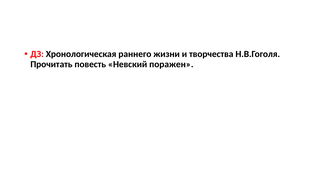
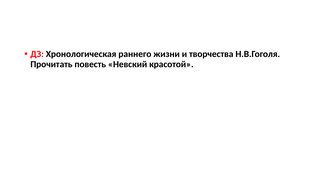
поражен: поражен -> красотой
